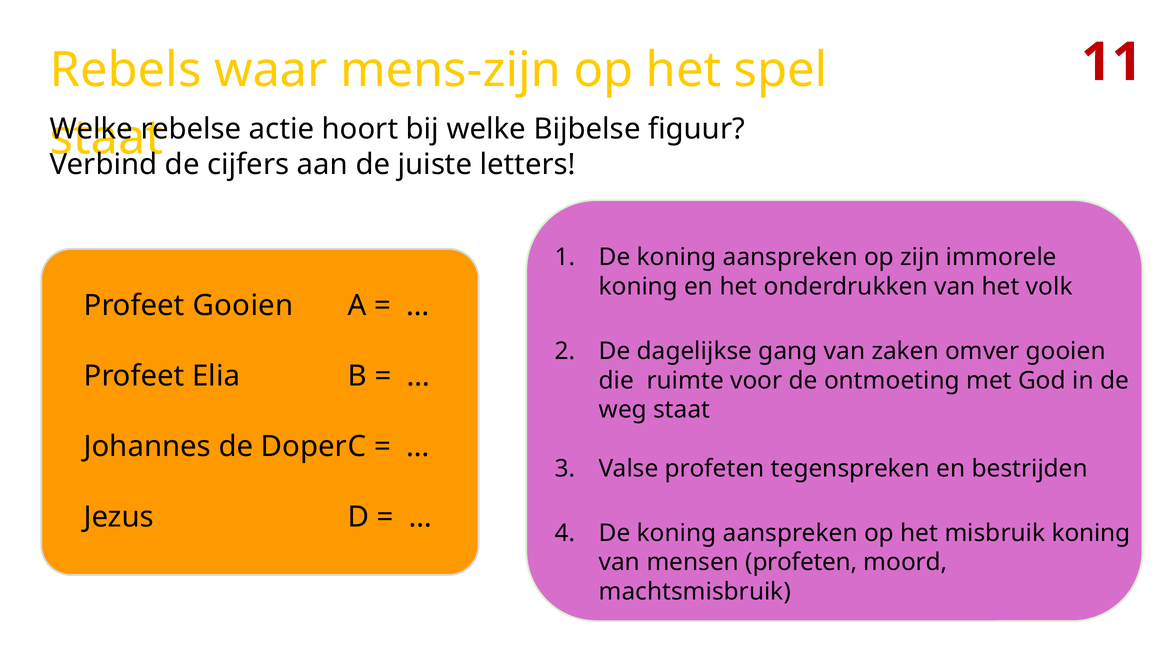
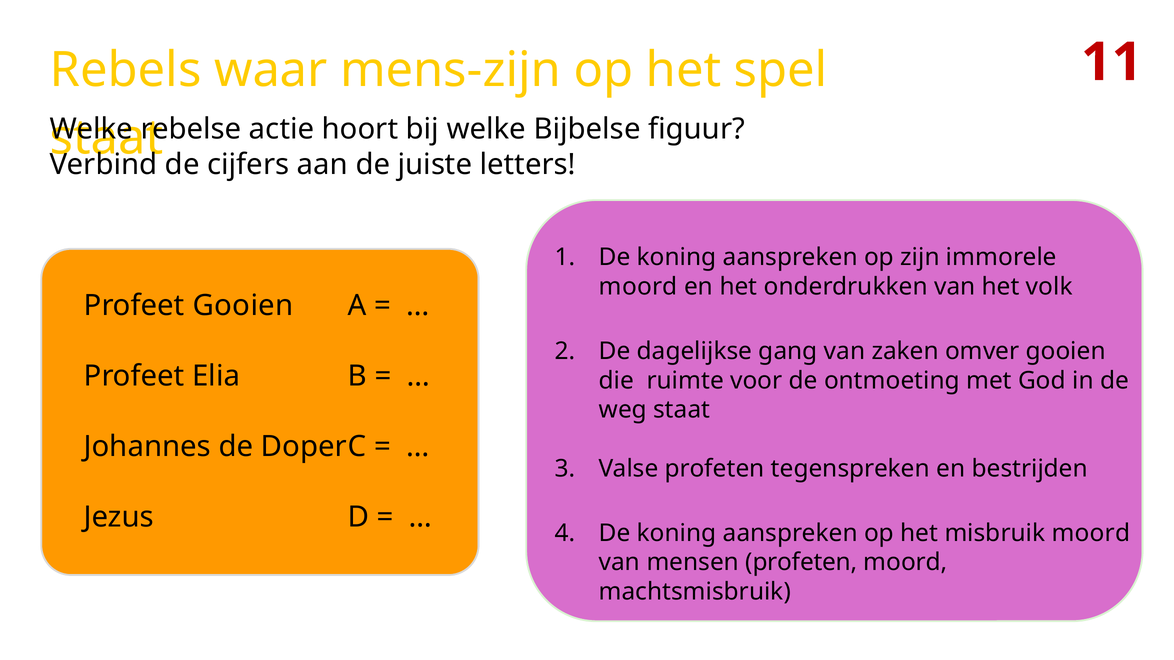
koning at (638, 287): koning -> moord
misbruik koning: koning -> moord
